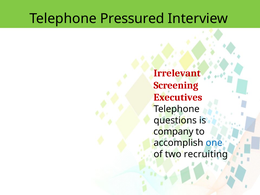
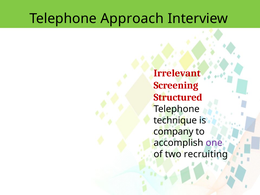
Pressured: Pressured -> Approach
Executives: Executives -> Structured
questions: questions -> technique
one colour: blue -> purple
